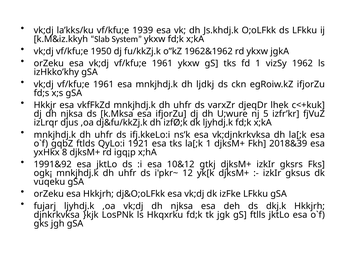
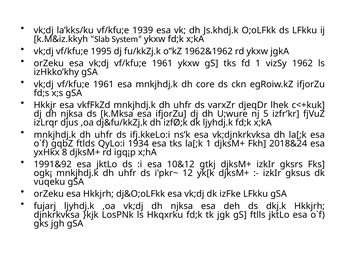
1950: 1950 -> 1995
ljdkj: ljdkj -> core
1921: 1921 -> 1934
2018&39: 2018&39 -> 2018&24
